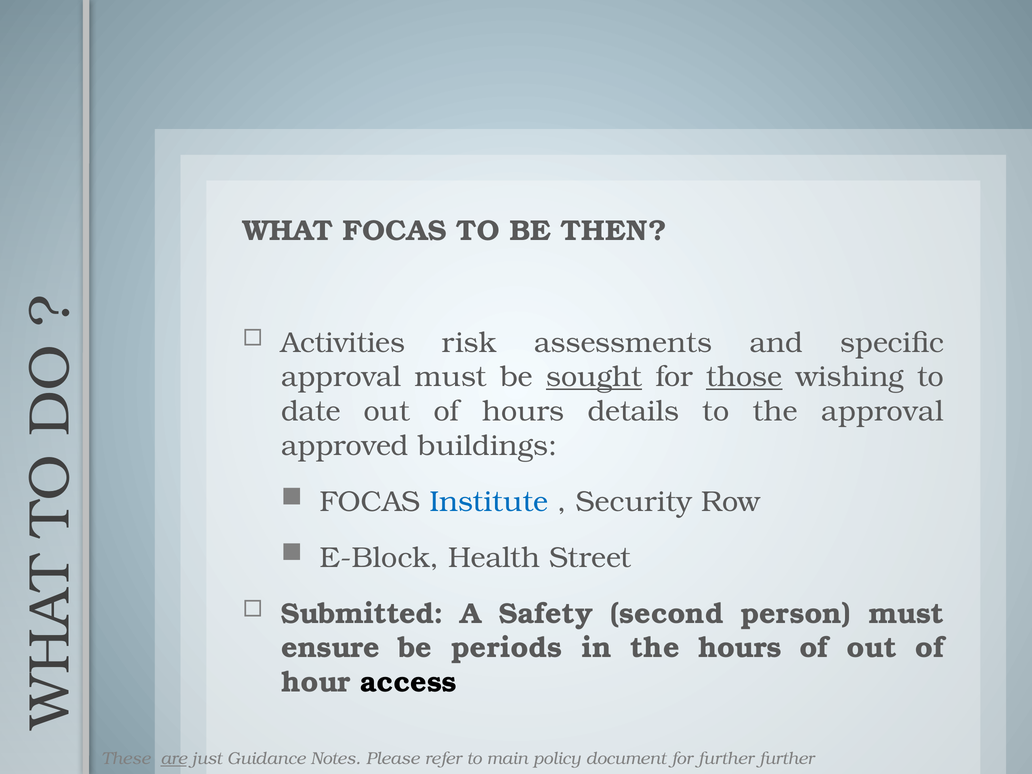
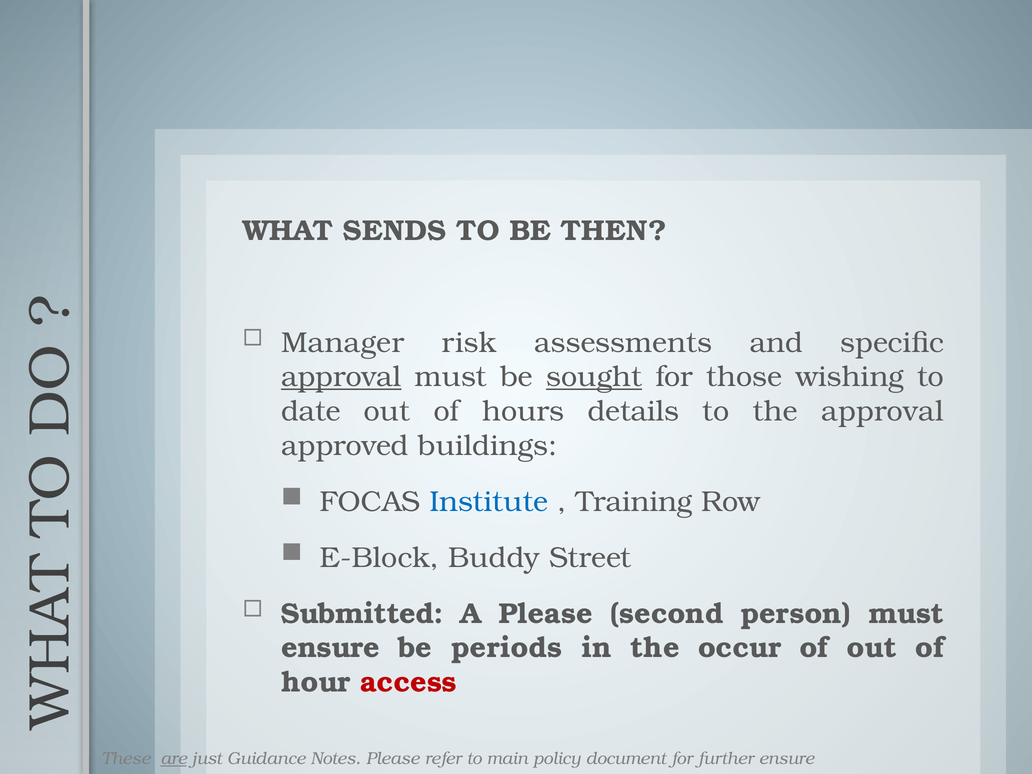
WHAT FOCAS: FOCAS -> SENDS
Activities: Activities -> Manager
approval at (341, 377) underline: none -> present
those underline: present -> none
Security: Security -> Training
Health: Health -> Buddy
A Safety: Safety -> Please
the hours: hours -> occur
access colour: black -> red
further further: further -> ensure
